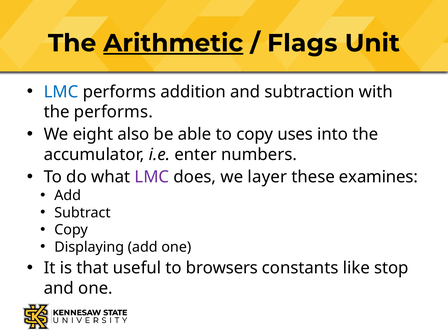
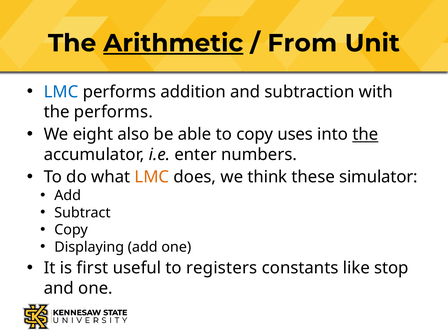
Flags: Flags -> From
the at (365, 134) underline: none -> present
LMC at (152, 177) colour: purple -> orange
layer: layer -> think
examines: examines -> simulator
that: that -> first
browsers: browsers -> registers
